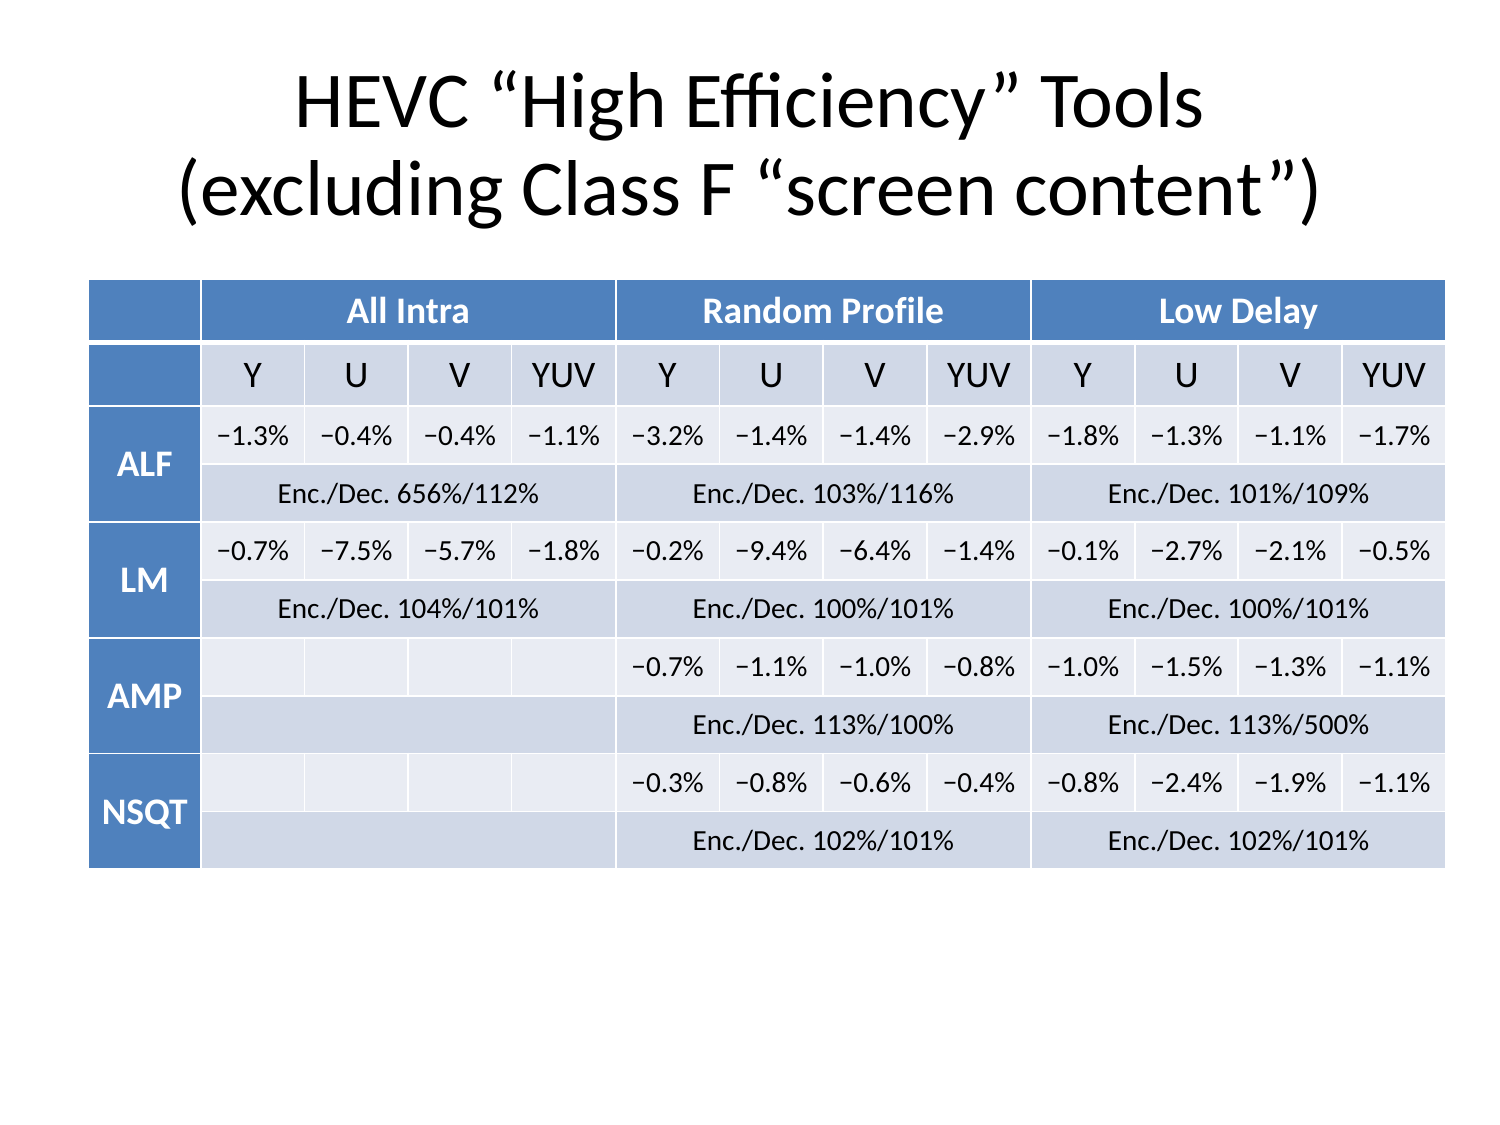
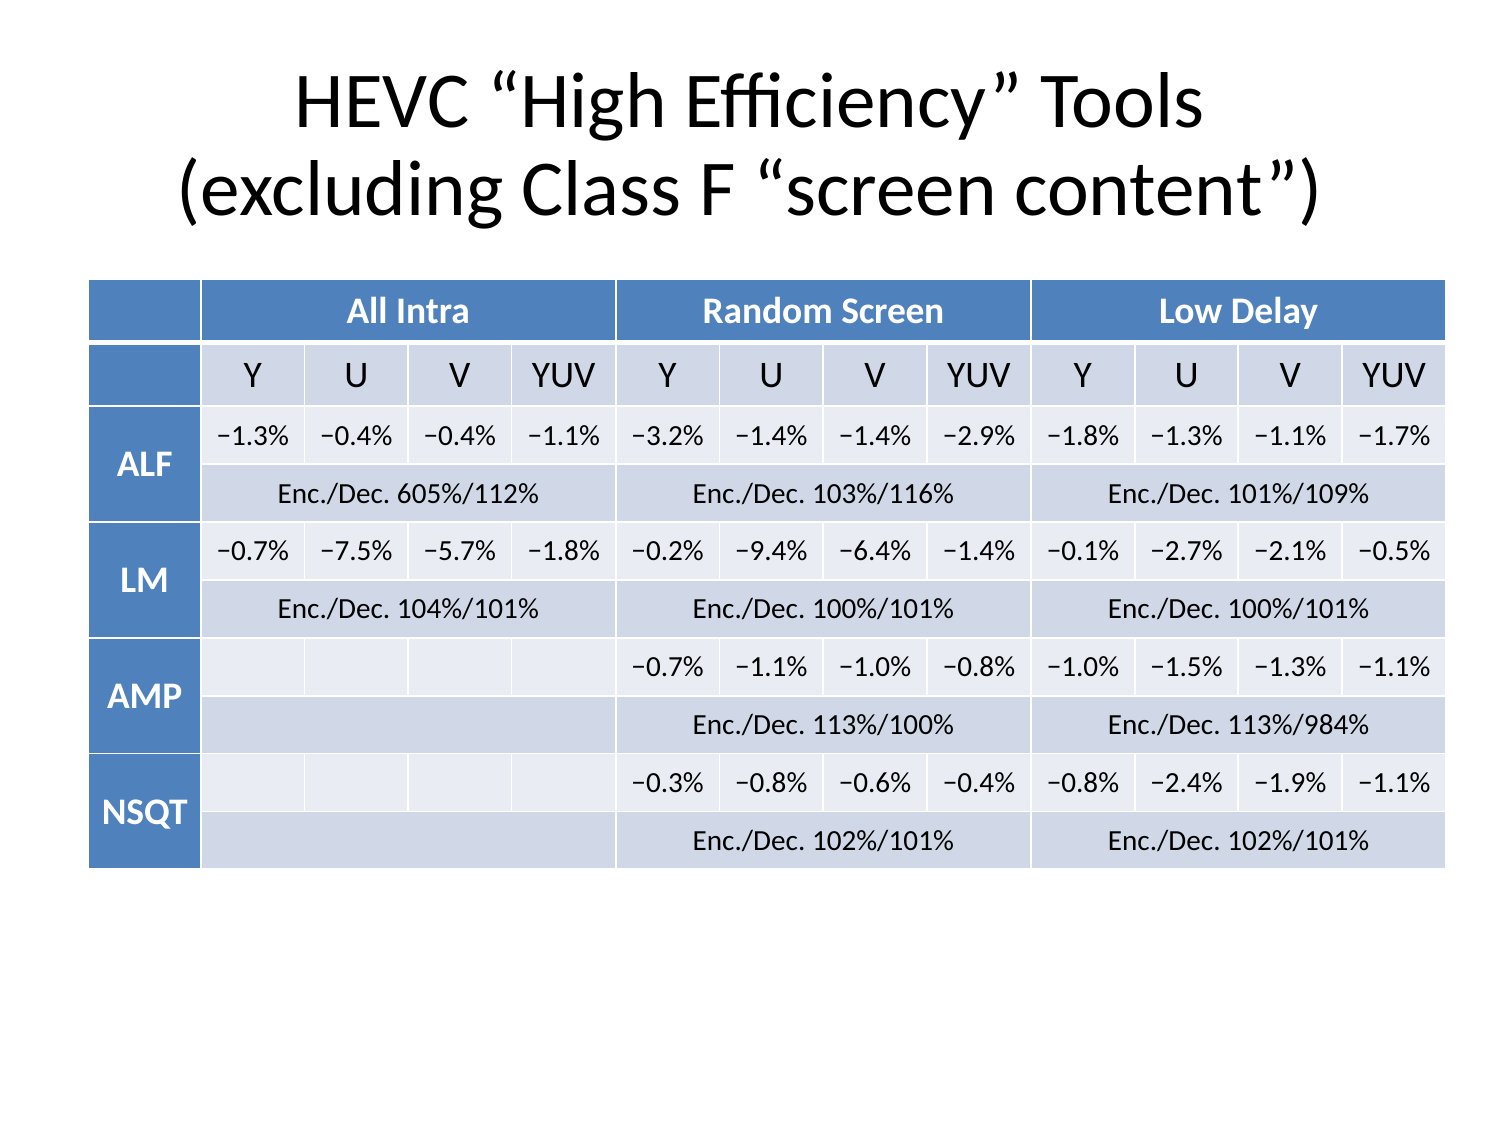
Random Profile: Profile -> Screen
656%/112%: 656%/112% -> 605%/112%
113%/500%: 113%/500% -> 113%/984%
